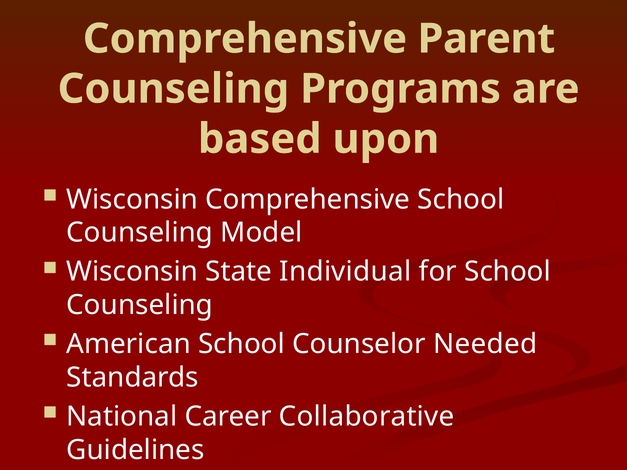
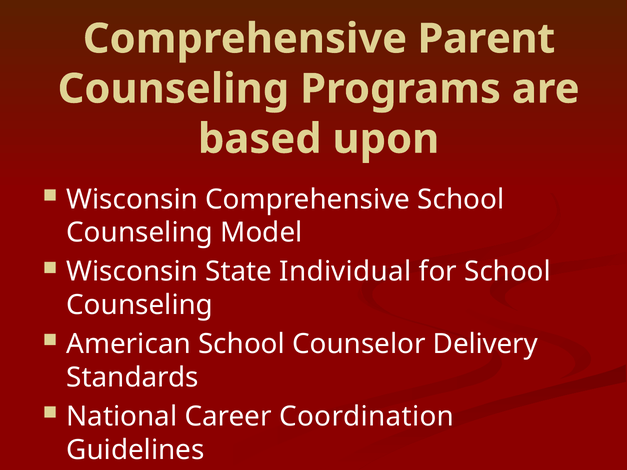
Needed: Needed -> Delivery
Collaborative: Collaborative -> Coordination
